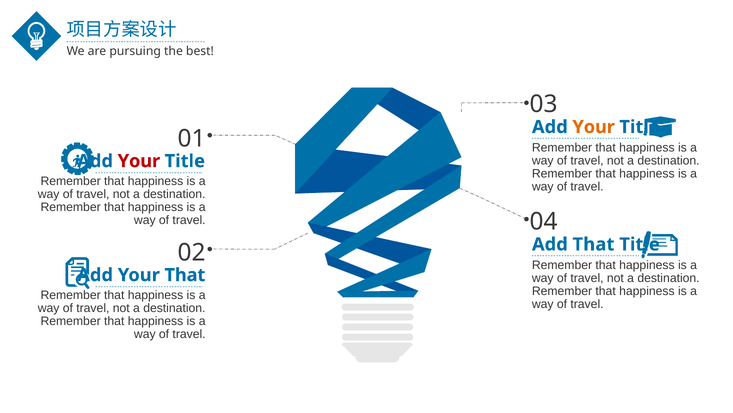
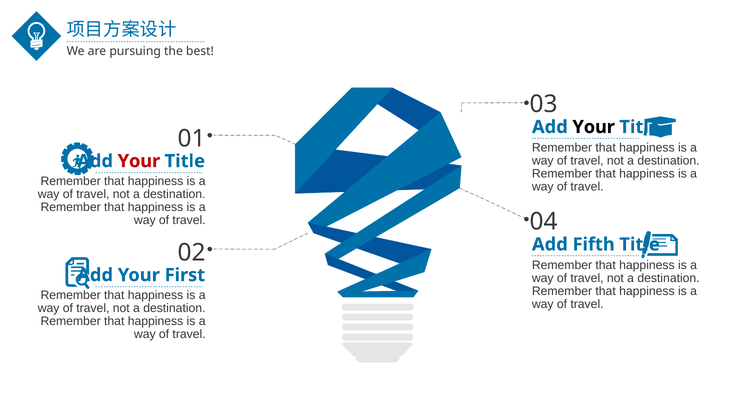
Your at (594, 127) colour: orange -> black
Add That: That -> Fifth
Your That: That -> First
